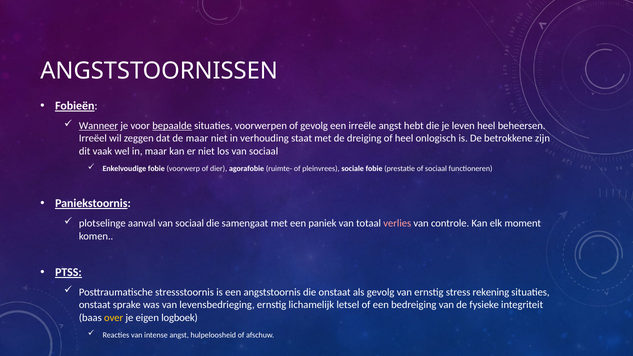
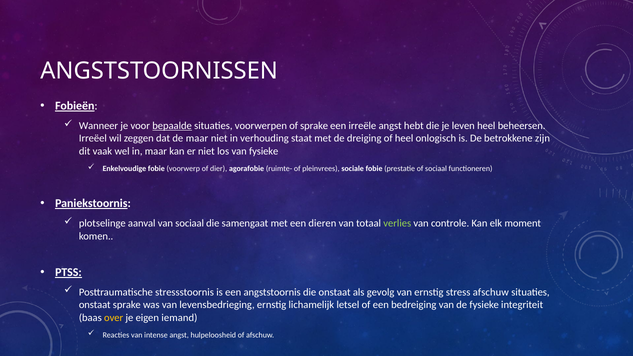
Wanneer underline: present -> none
of gevolg: gevolg -> sprake
los van sociaal: sociaal -> fysieke
paniek: paniek -> dieren
verlies colour: pink -> light green
stress rekening: rekening -> afschuw
logboek: logboek -> iemand
